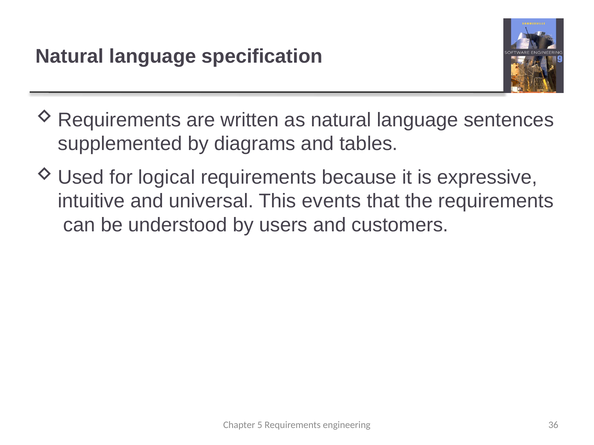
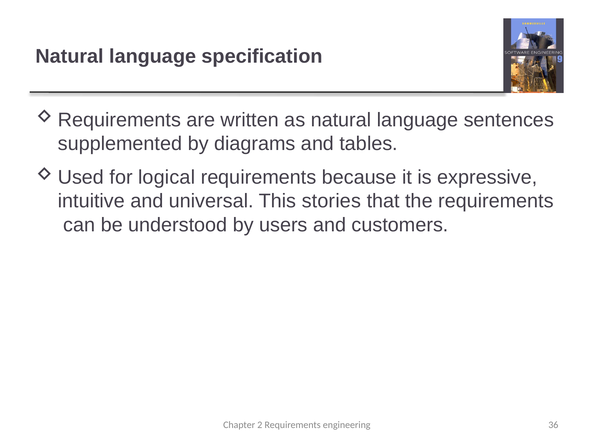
events: events -> stories
5: 5 -> 2
